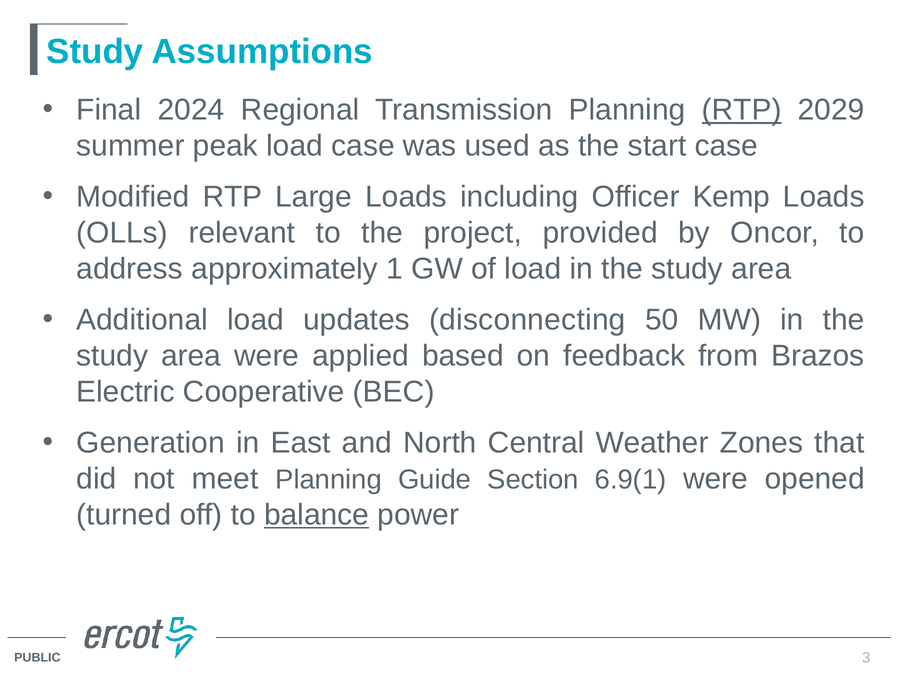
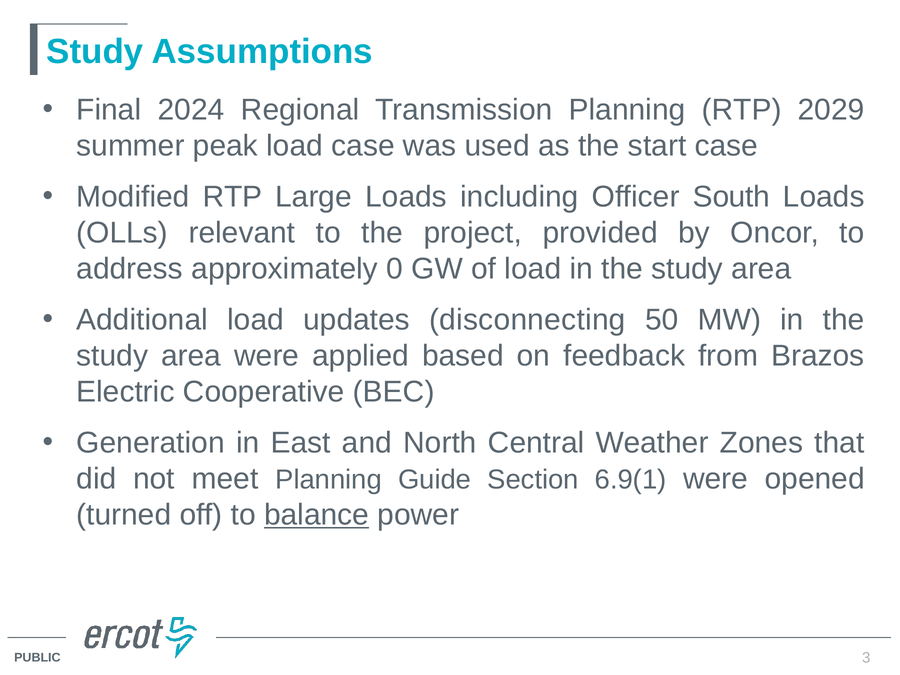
RTP at (742, 110) underline: present -> none
Kemp: Kemp -> South
1: 1 -> 0
